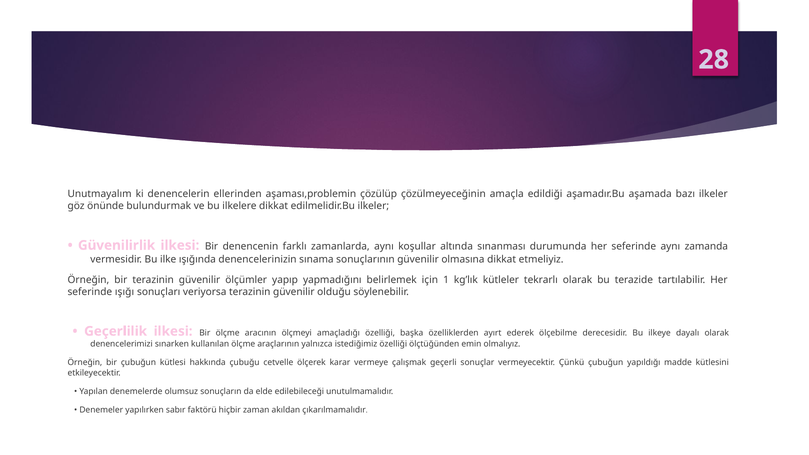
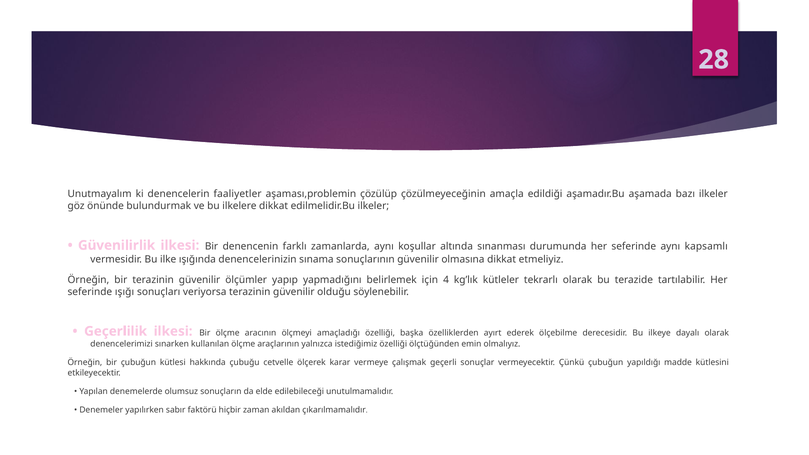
ellerinden: ellerinden -> faaliyetler
zamanda: zamanda -> kapsamlı
1: 1 -> 4
